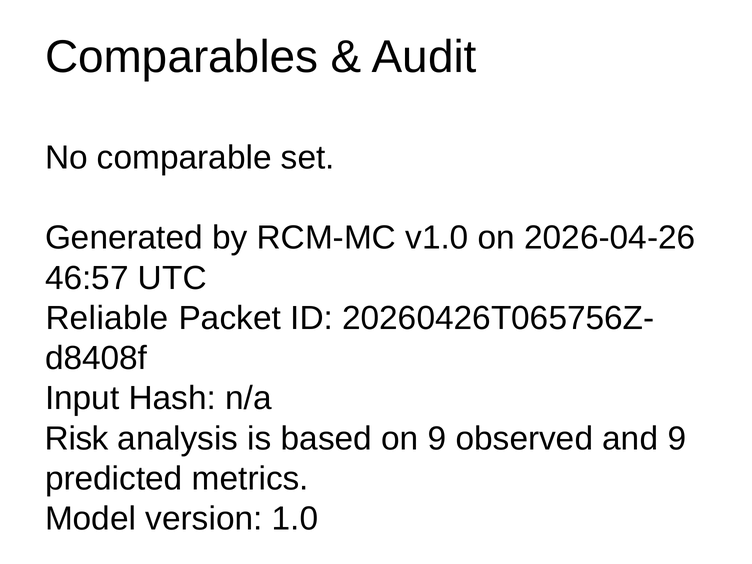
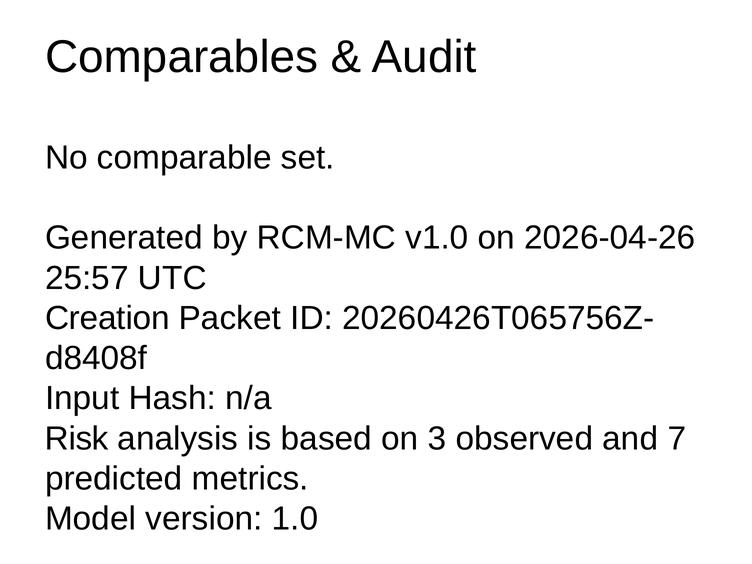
46:57: 46:57 -> 25:57
Reliable: Reliable -> Creation
on 9: 9 -> 3
and 9: 9 -> 7
